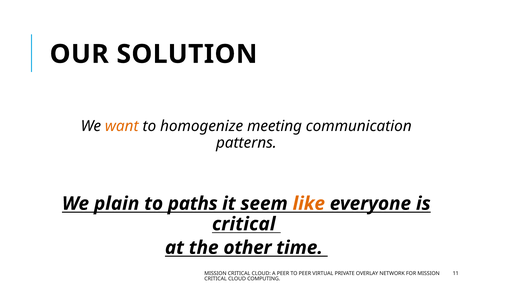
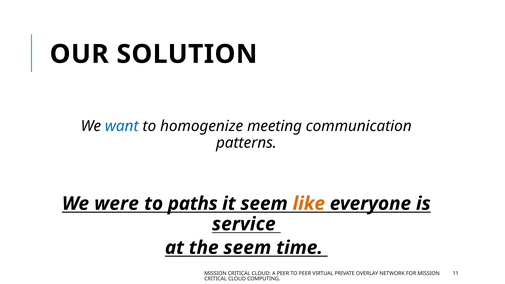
want colour: orange -> blue
plain: plain -> were
critical at (244, 224): critical -> service
the other: other -> seem
